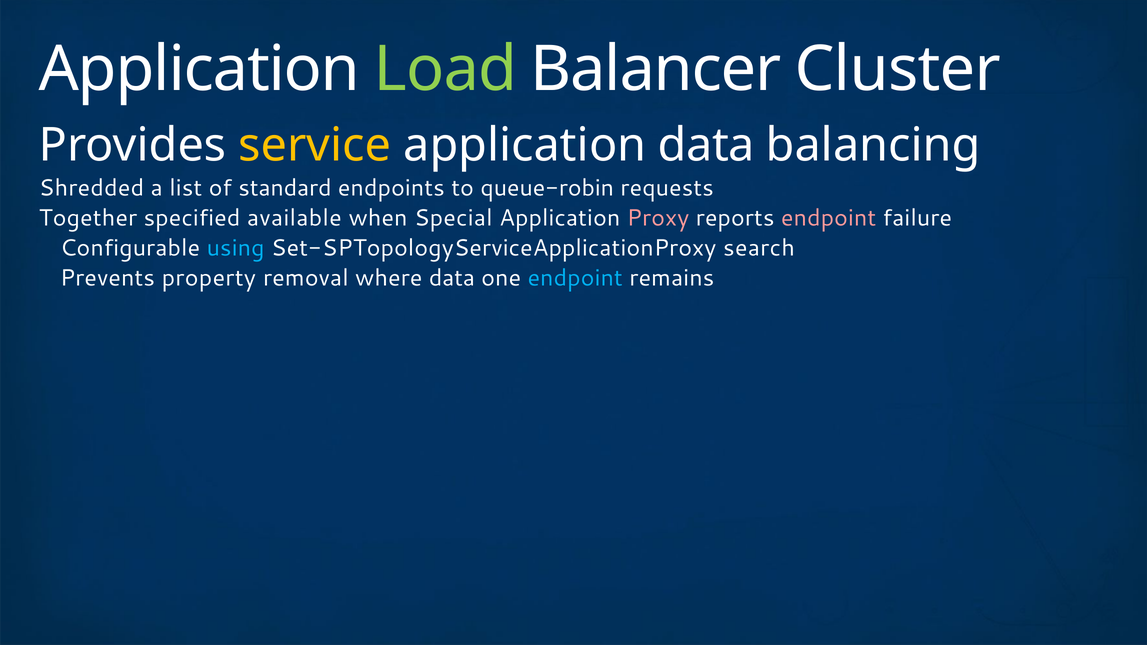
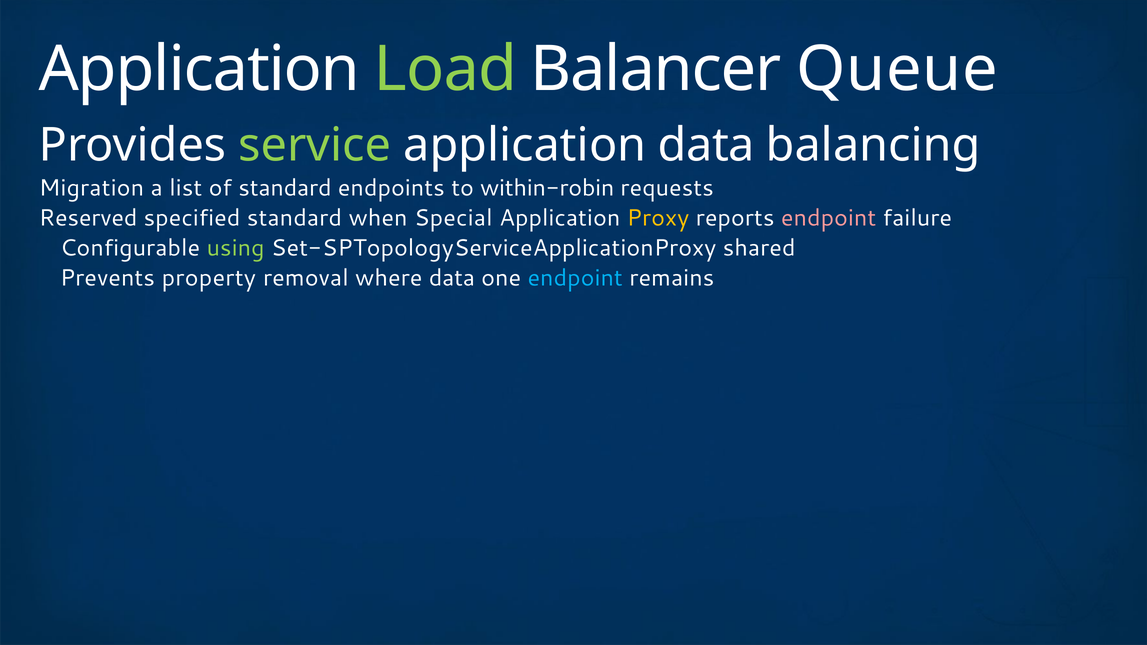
Cluster: Cluster -> Queue
service colour: yellow -> light green
Shredded: Shredded -> Migration
queue-robin: queue-robin -> within-robin
Together: Together -> Reserved
specified available: available -> standard
Proxy colour: pink -> yellow
using colour: light blue -> light green
search: search -> shared
